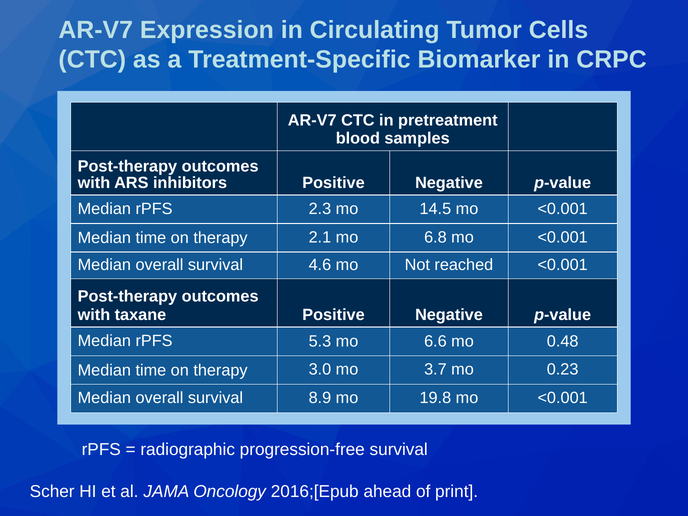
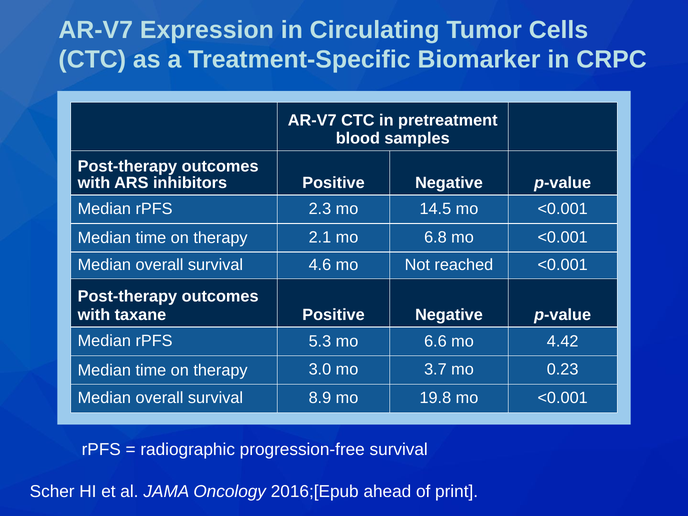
0.48: 0.48 -> 4.42
